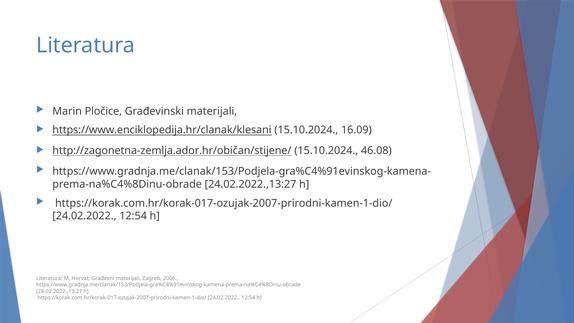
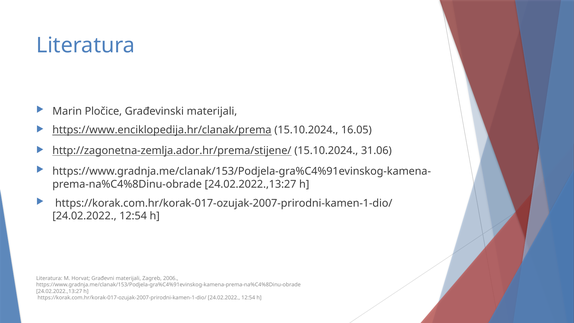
https://www.enciklopedija.hr/clanak/klesani: https://www.enciklopedija.hr/clanak/klesani -> https://www.enciklopedija.hr/clanak/prema
16.09: 16.09 -> 16.05
http://zagonetna-zemlja.ador.hr/običan/stijene/: http://zagonetna-zemlja.ador.hr/običan/stijene/ -> http://zagonetna-zemlja.ador.hr/prema/stijene/
46.08: 46.08 -> 31.06
